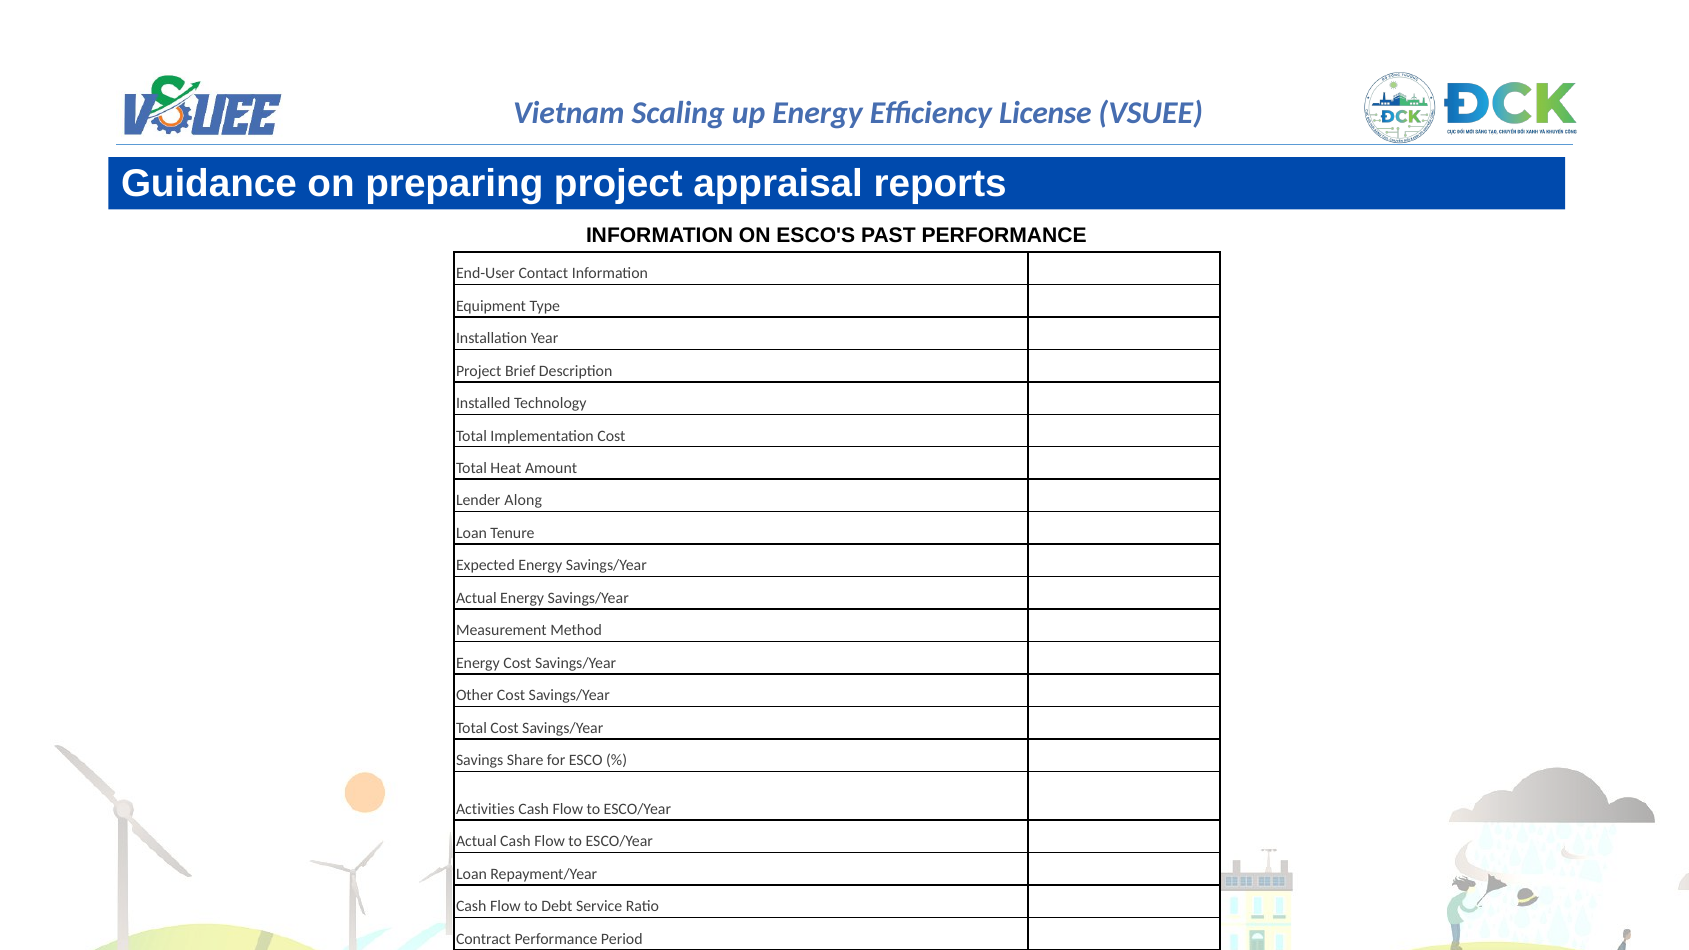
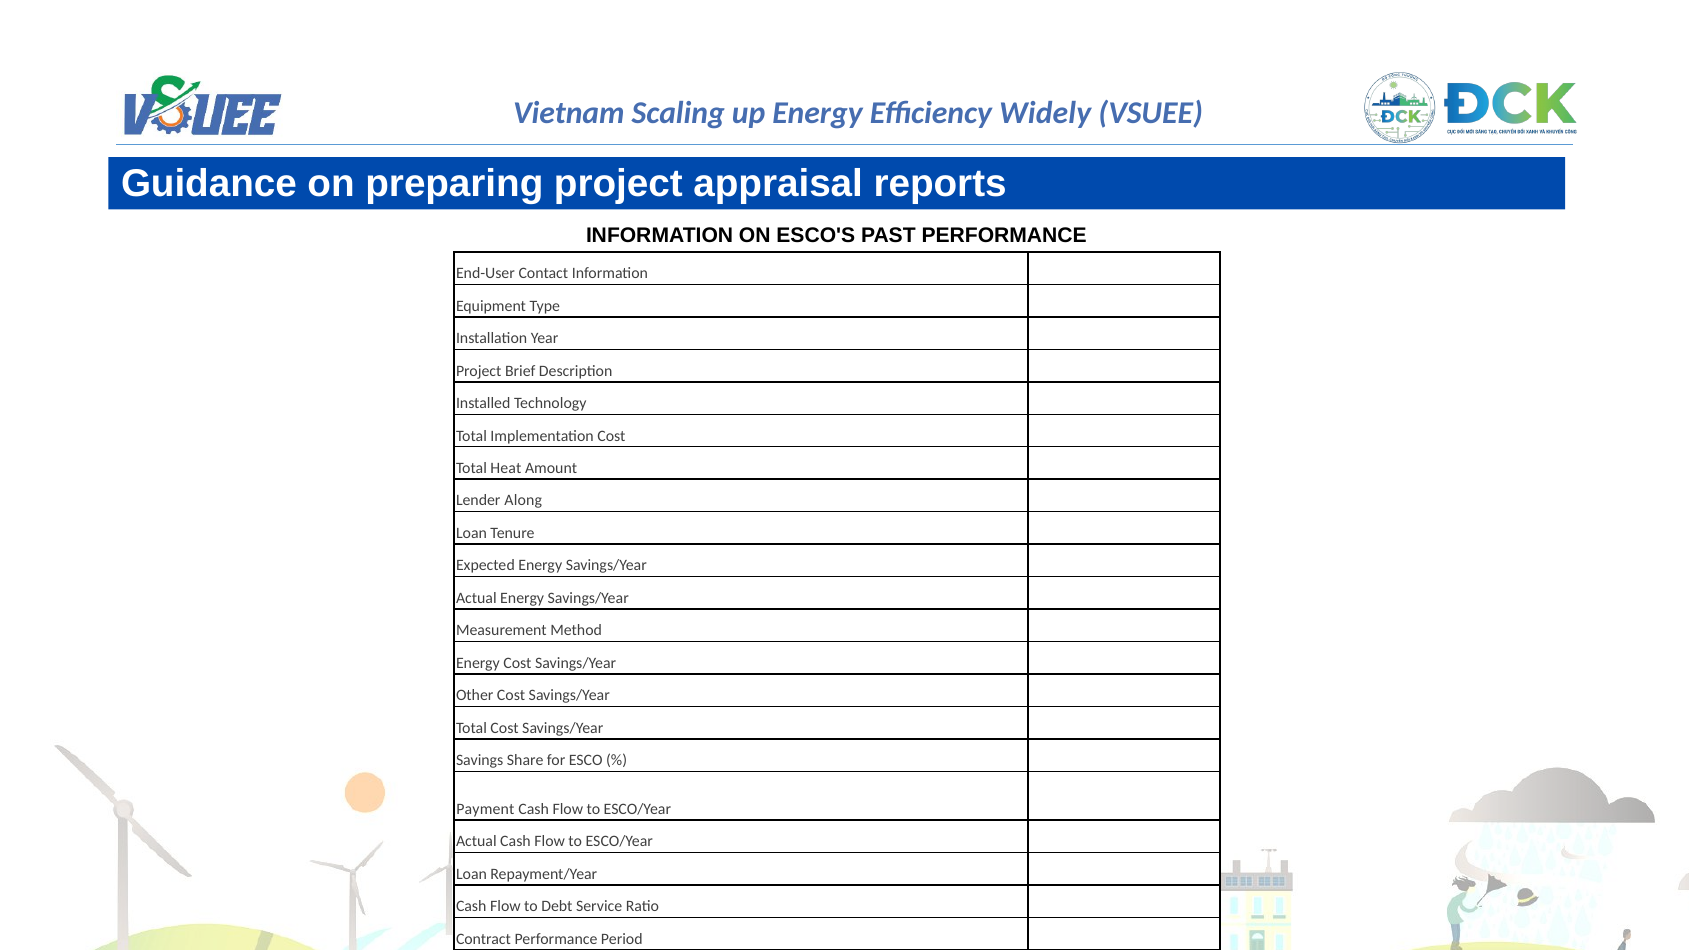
License: License -> Widely
Activities: Activities -> Payment
